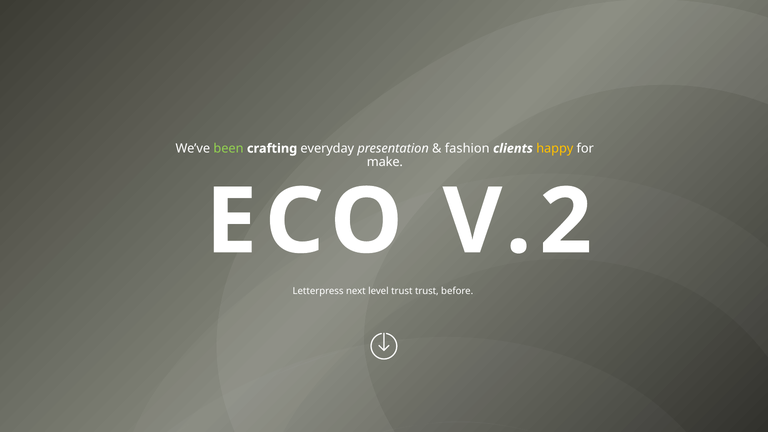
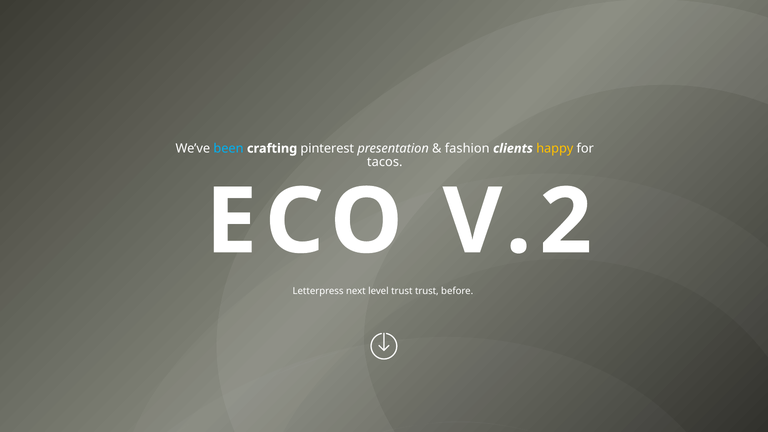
been colour: light green -> light blue
everyday: everyday -> pinterest
make: make -> tacos
